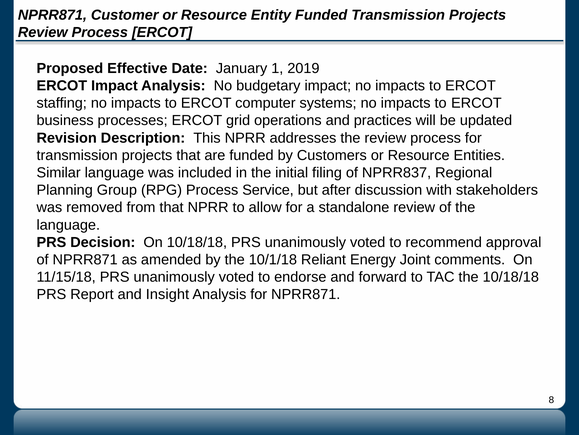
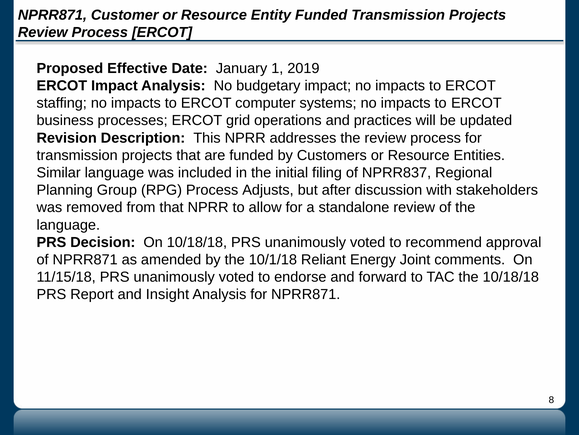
Service: Service -> Adjusts
